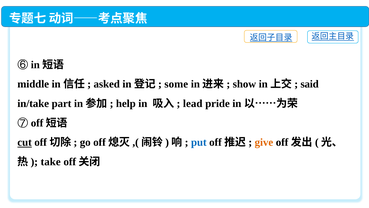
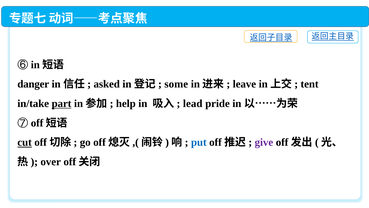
middle: middle -> danger
show: show -> leave
said: said -> tent
part underline: none -> present
give colour: orange -> purple
take: take -> over
